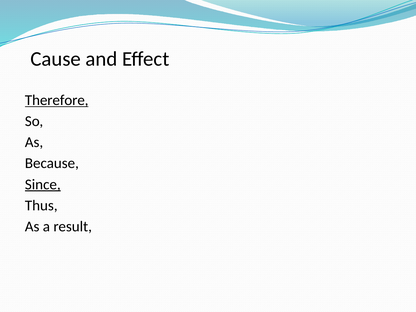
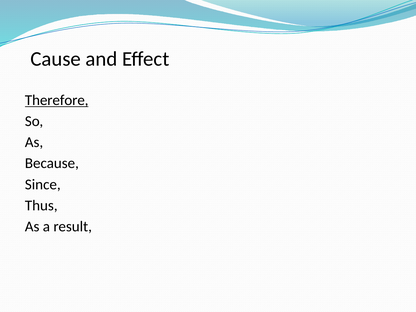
Since underline: present -> none
